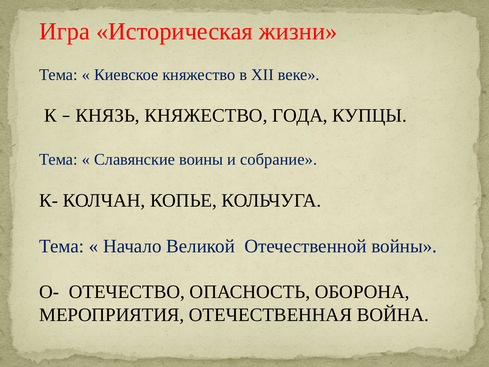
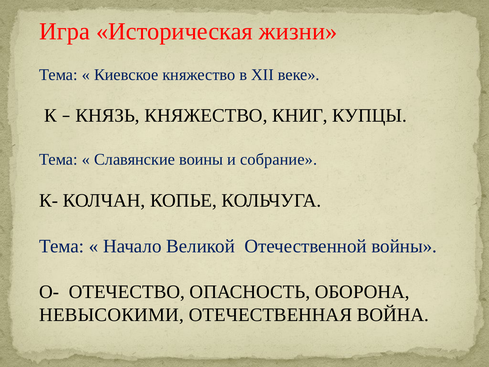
ГОДА: ГОДА -> КНИГ
МЕРОПРИЯТИЯ: МЕРОПРИЯТИЯ -> НЕВЫСОКИМИ
